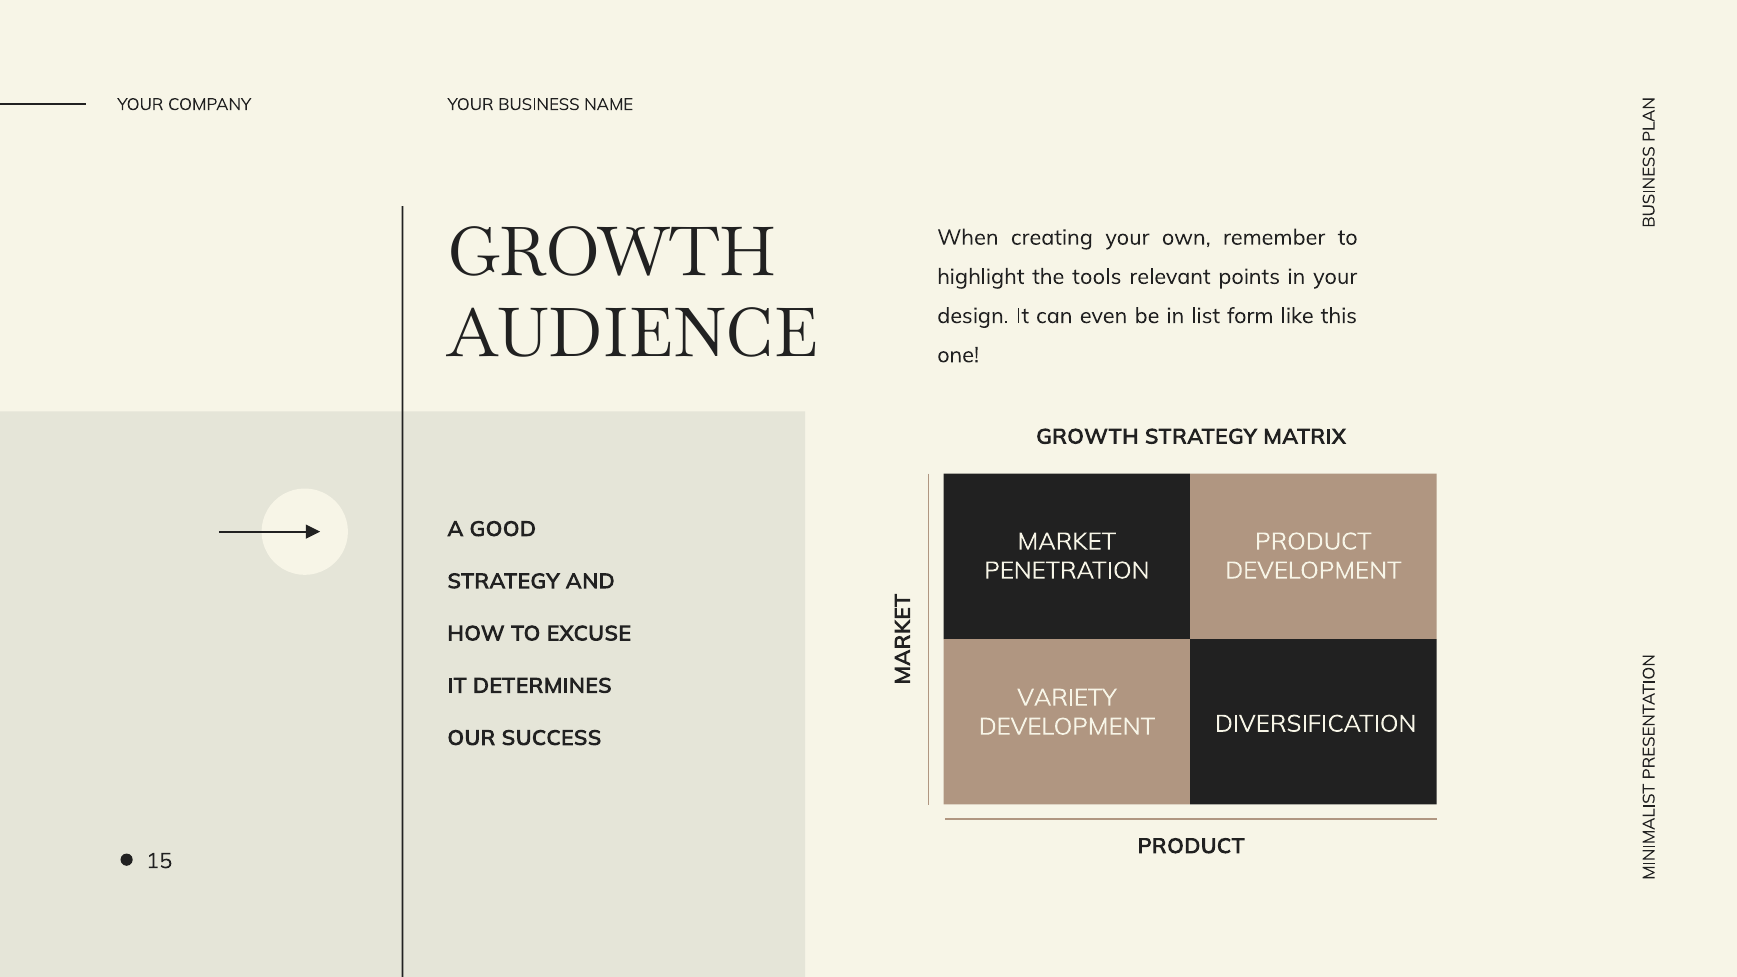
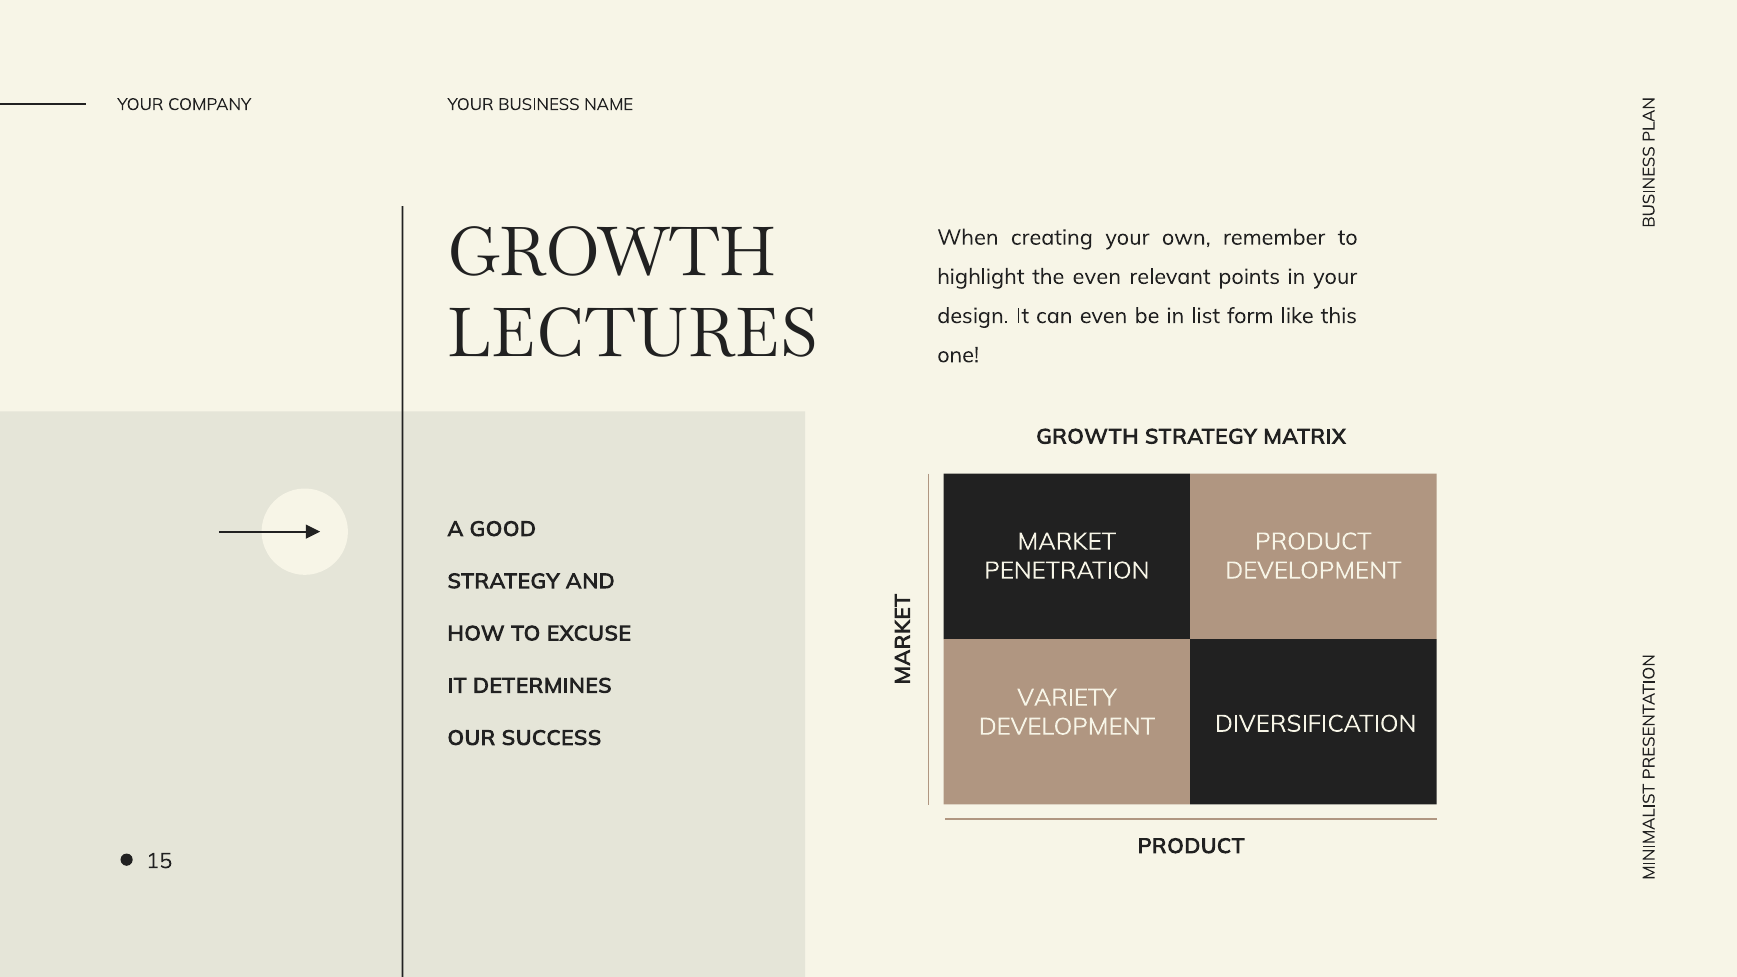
the tools: tools -> even
AUDIENCE: AUDIENCE -> LECTURES
